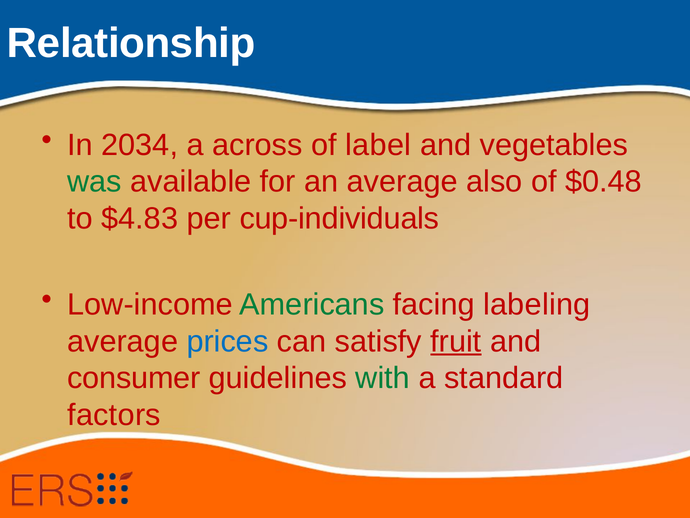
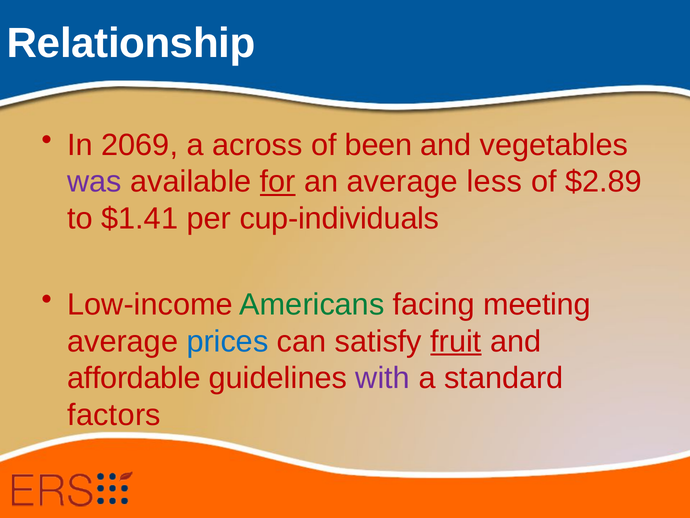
2034: 2034 -> 2069
label: label -> been
was colour: green -> purple
for underline: none -> present
also: also -> less
$0.48: $0.48 -> $2.89
$4.83: $4.83 -> $1.41
labeling: labeling -> meeting
consumer: consumer -> affordable
with colour: green -> purple
